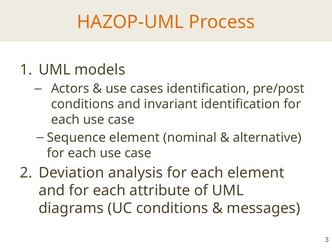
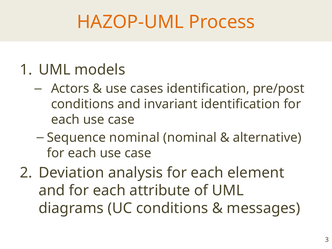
Sequence element: element -> nominal
